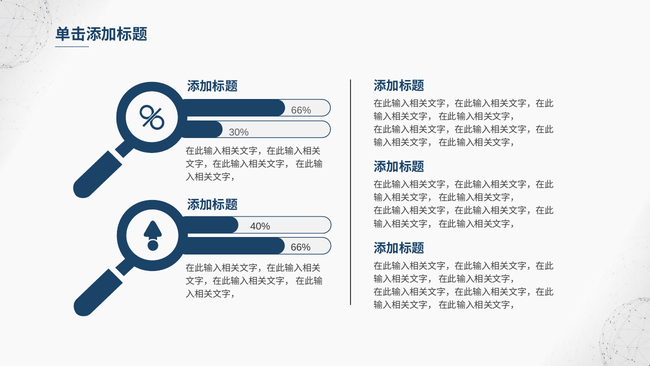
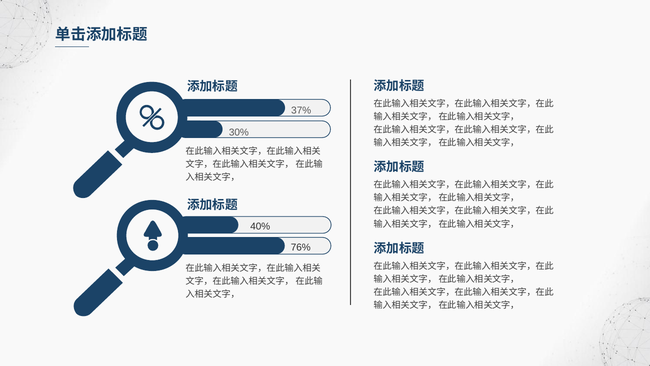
66% at (301, 110): 66% -> 37%
66% at (301, 247): 66% -> 76%
